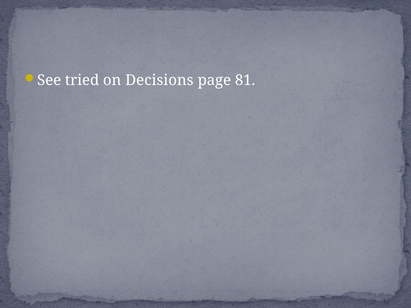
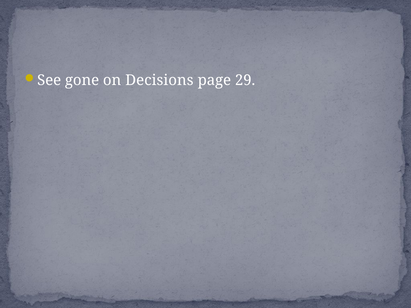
tried: tried -> gone
81: 81 -> 29
